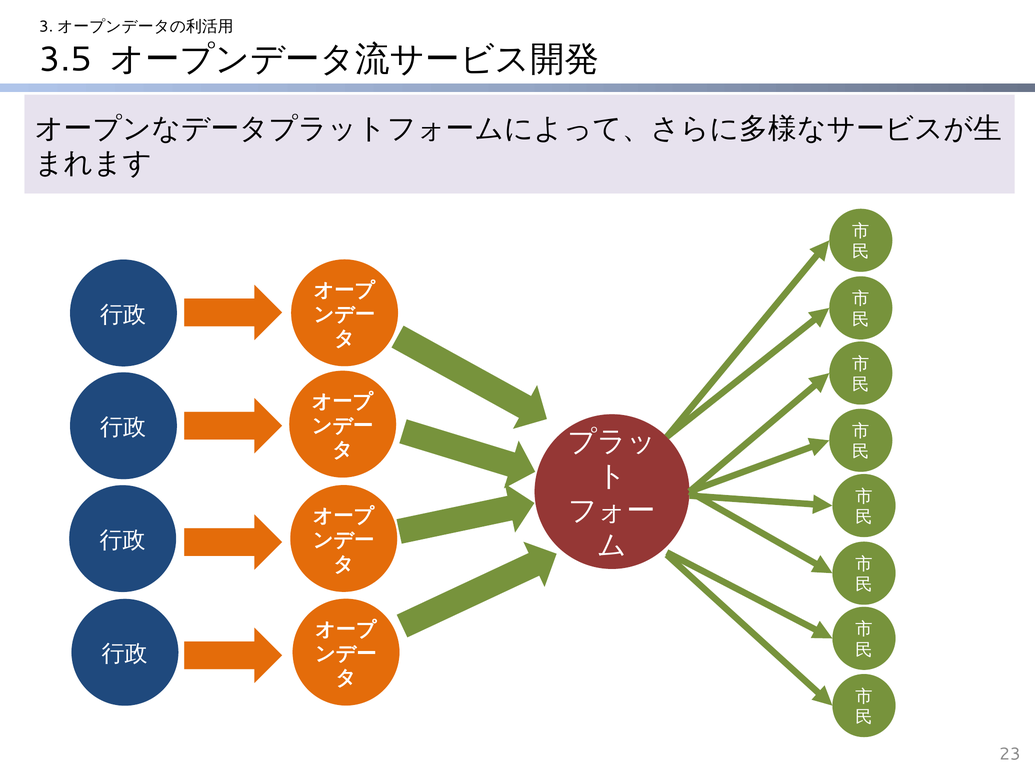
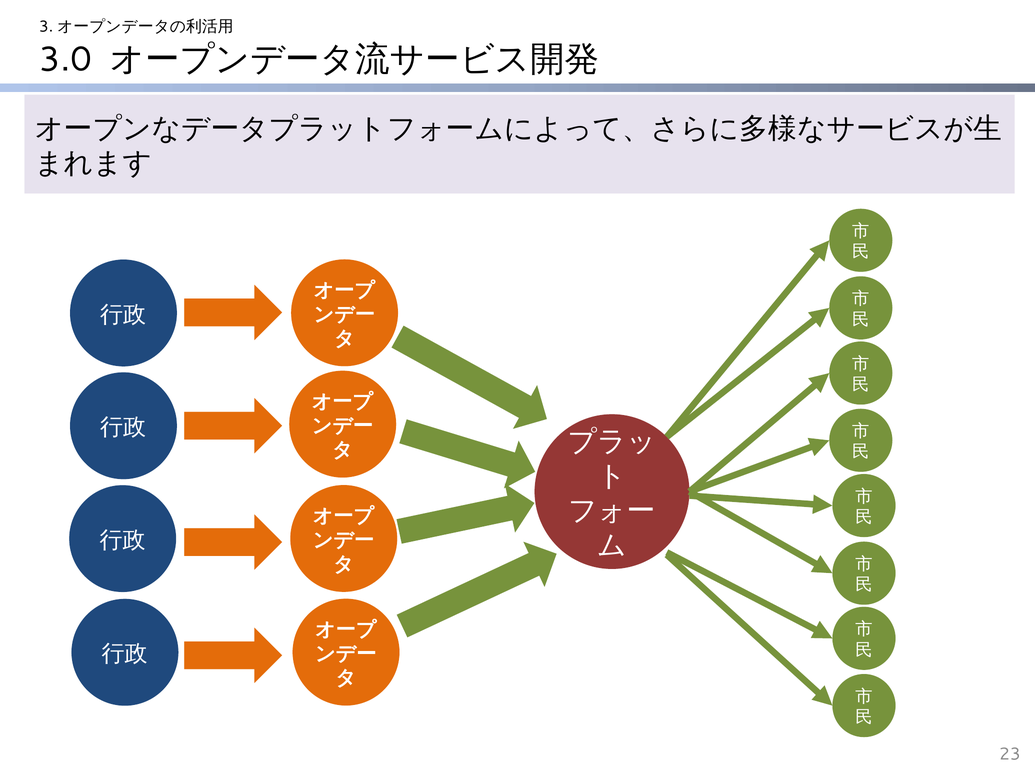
3.5: 3.5 -> 3.0
